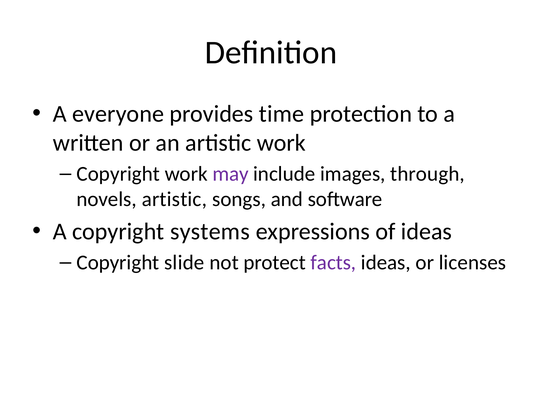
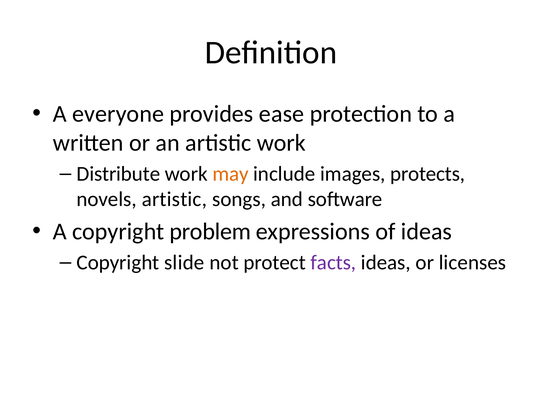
time: time -> ease
Copyright at (118, 174): Copyright -> Distribute
may colour: purple -> orange
through: through -> protects
systems: systems -> problem
